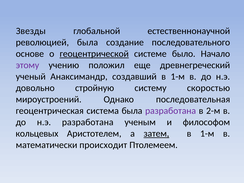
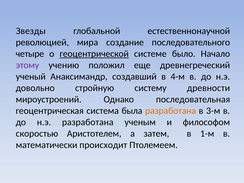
революцией была: была -> мира
основе: основе -> четыре
создавший в 1-м: 1-м -> 4-м
скоростью: скоростью -> древности
разработана at (171, 111) colour: purple -> orange
2-м: 2-м -> 3-м
кольцевых: кольцевых -> скоростью
затем underline: present -> none
